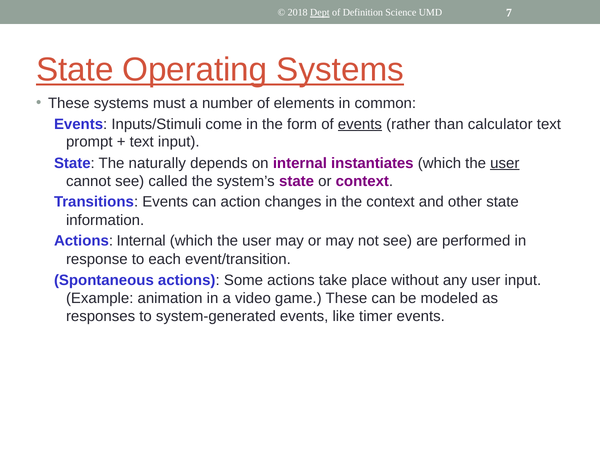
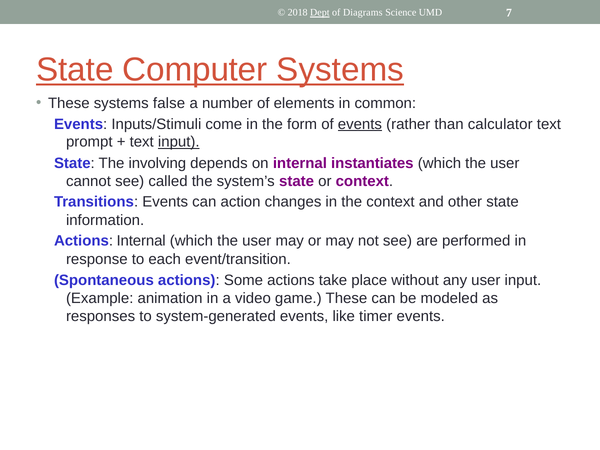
Definition: Definition -> Diagrams
Operating: Operating -> Computer
must: must -> false
input at (179, 142) underline: none -> present
naturally: naturally -> involving
user at (505, 163) underline: present -> none
